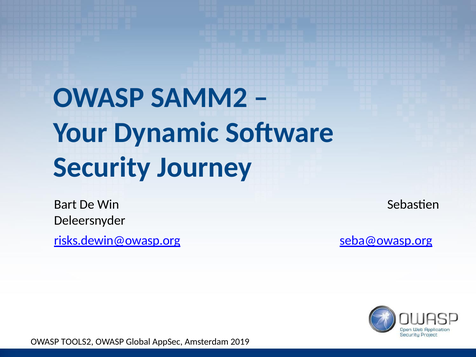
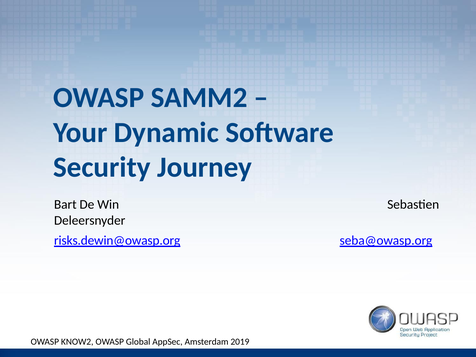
TOOLS2: TOOLS2 -> KNOW2
